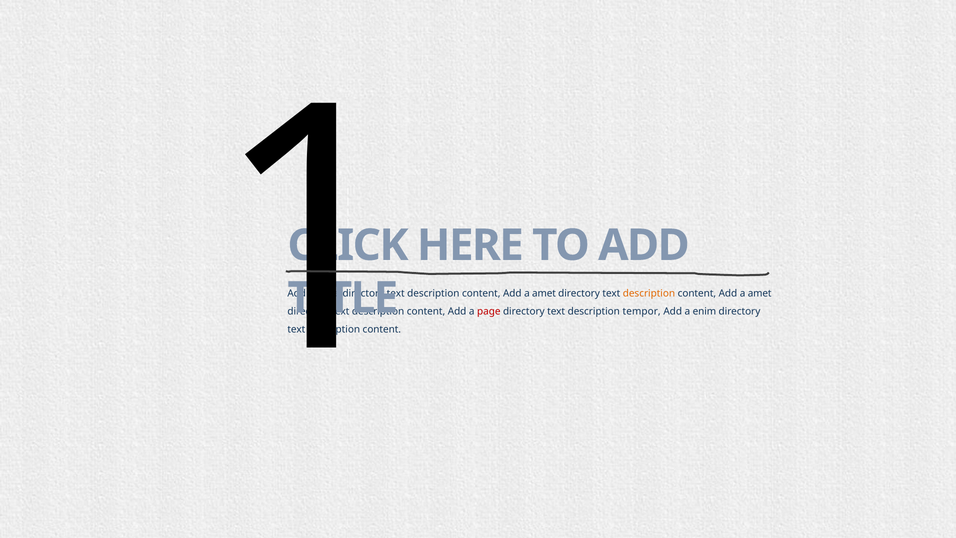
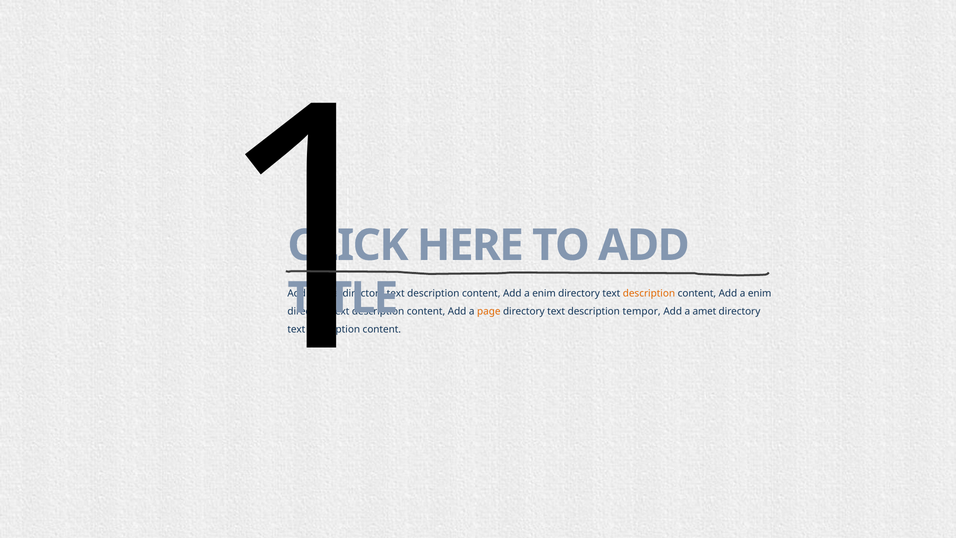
amet at (544, 293): amet -> enim
amet at (760, 293): amet -> enim
page at (489, 311) colour: red -> orange
enim: enim -> amet
